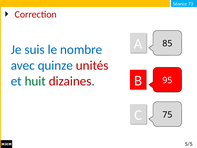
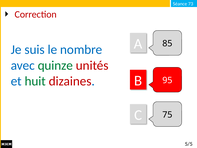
quinze colour: blue -> green
